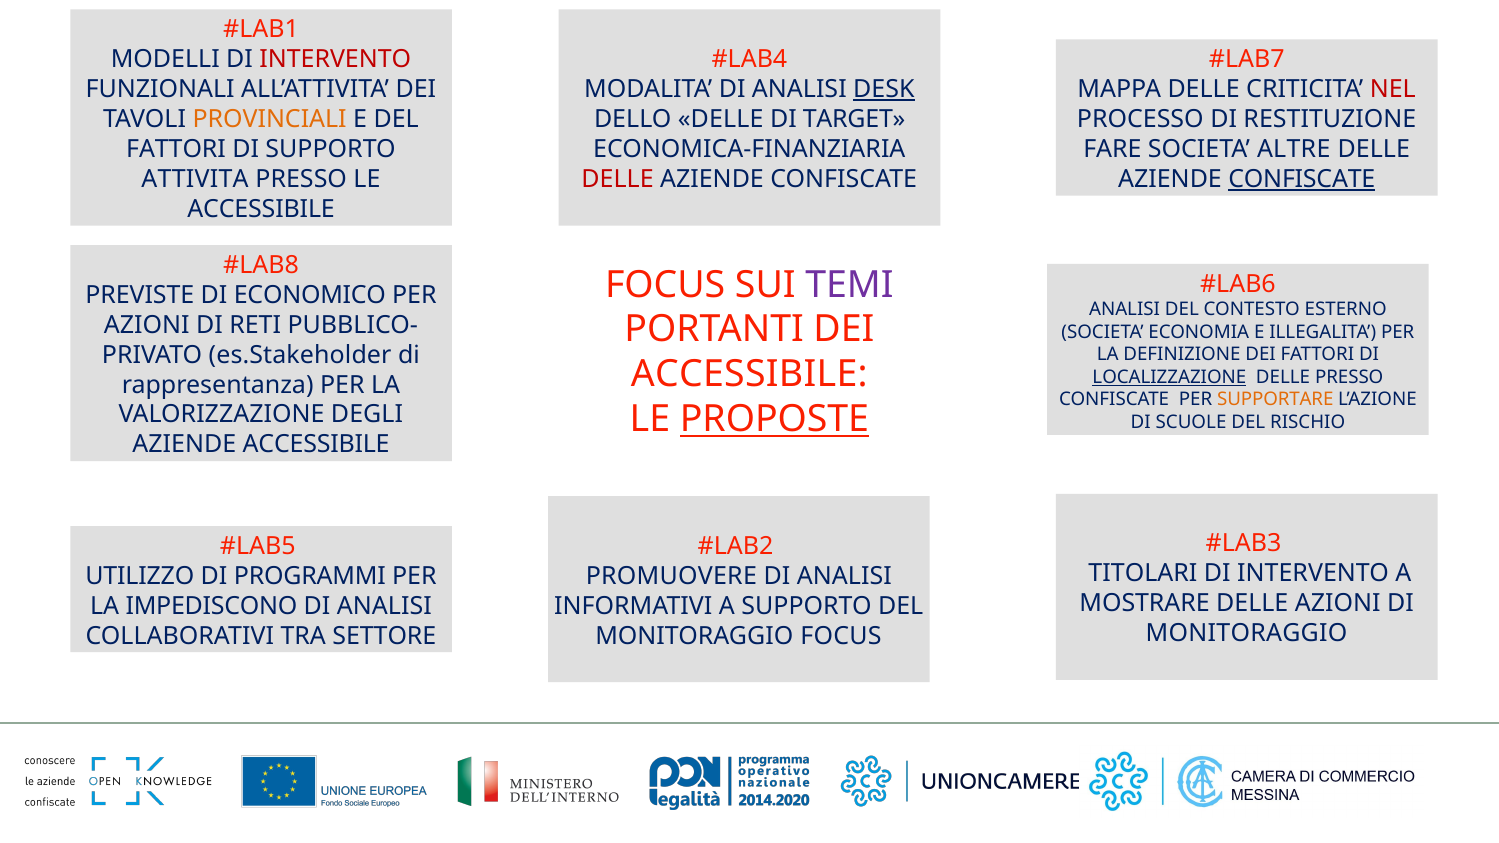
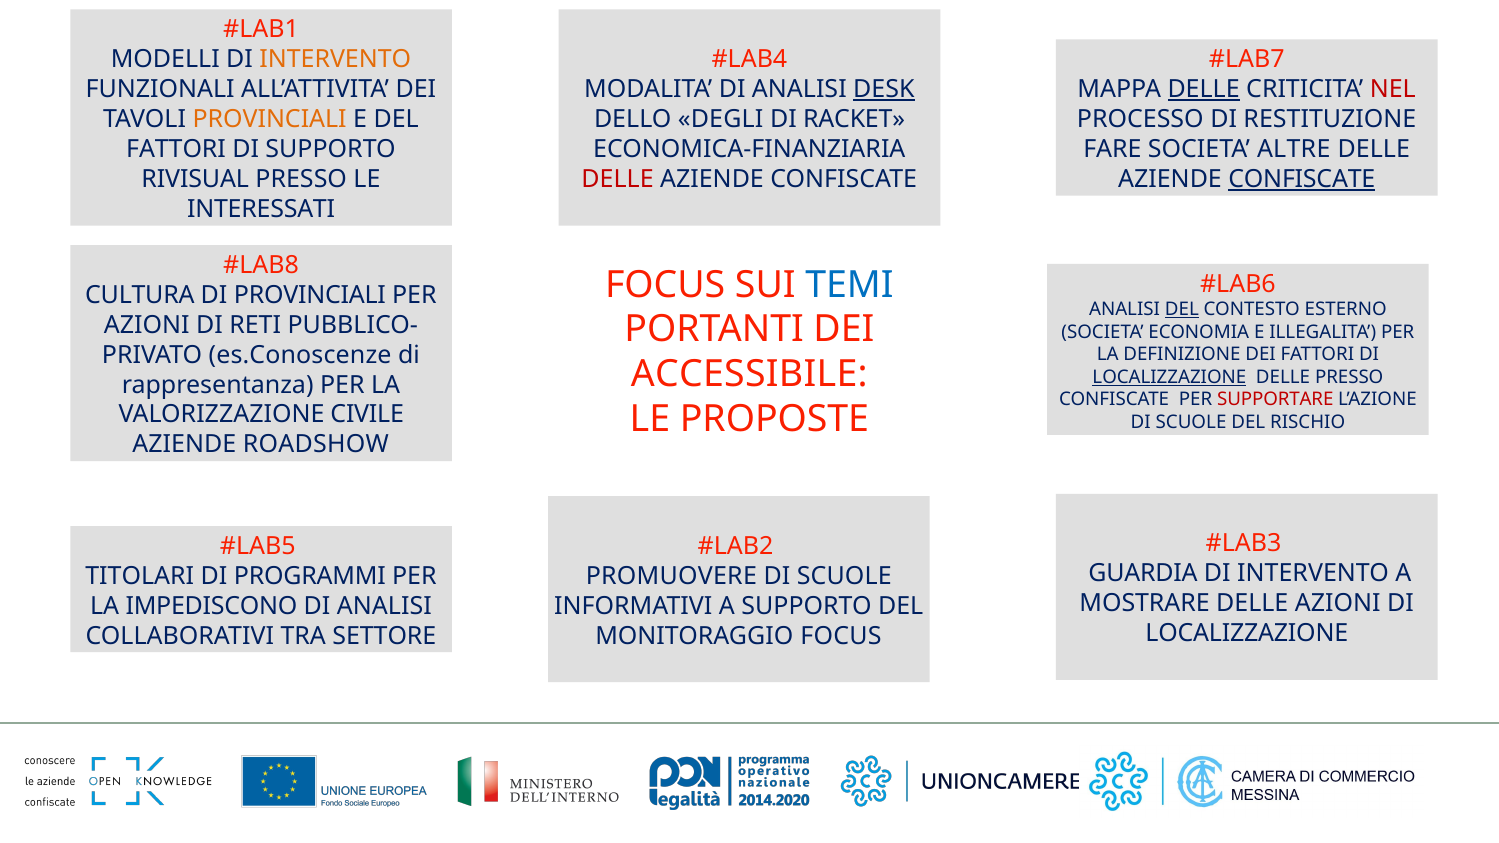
INTERVENTO at (335, 59) colour: red -> orange
DELLE at (1204, 89) underline: none -> present
DELLO DELLE: DELLE -> DEGLI
TARGET: TARGET -> RACKET
ATTIVITA: ATTIVITA -> RIVISUAL
ACCESSIBILE at (261, 209): ACCESSIBILE -> INTERESSATI
TEMI colour: purple -> blue
PREVISTE: PREVISTE -> CULTURA
DI ECONOMICO: ECONOMICO -> PROVINCIALI
DEL at (1182, 310) underline: none -> present
es.Stakeholder: es.Stakeholder -> es.Conoscenze
SUPPORTARE colour: orange -> red
DEGLI: DEGLI -> CIVILE
PROPOSTE underline: present -> none
AZIENDE ACCESSIBILE: ACCESSIBILE -> ROADSHOW
TITOLARI: TITOLARI -> GUARDIA
UTILIZZO: UTILIZZO -> TITOLARI
ANALISI at (844, 576): ANALISI -> SCUOLE
MONITORAGGIO at (1247, 634): MONITORAGGIO -> LOCALIZZAZIONE
